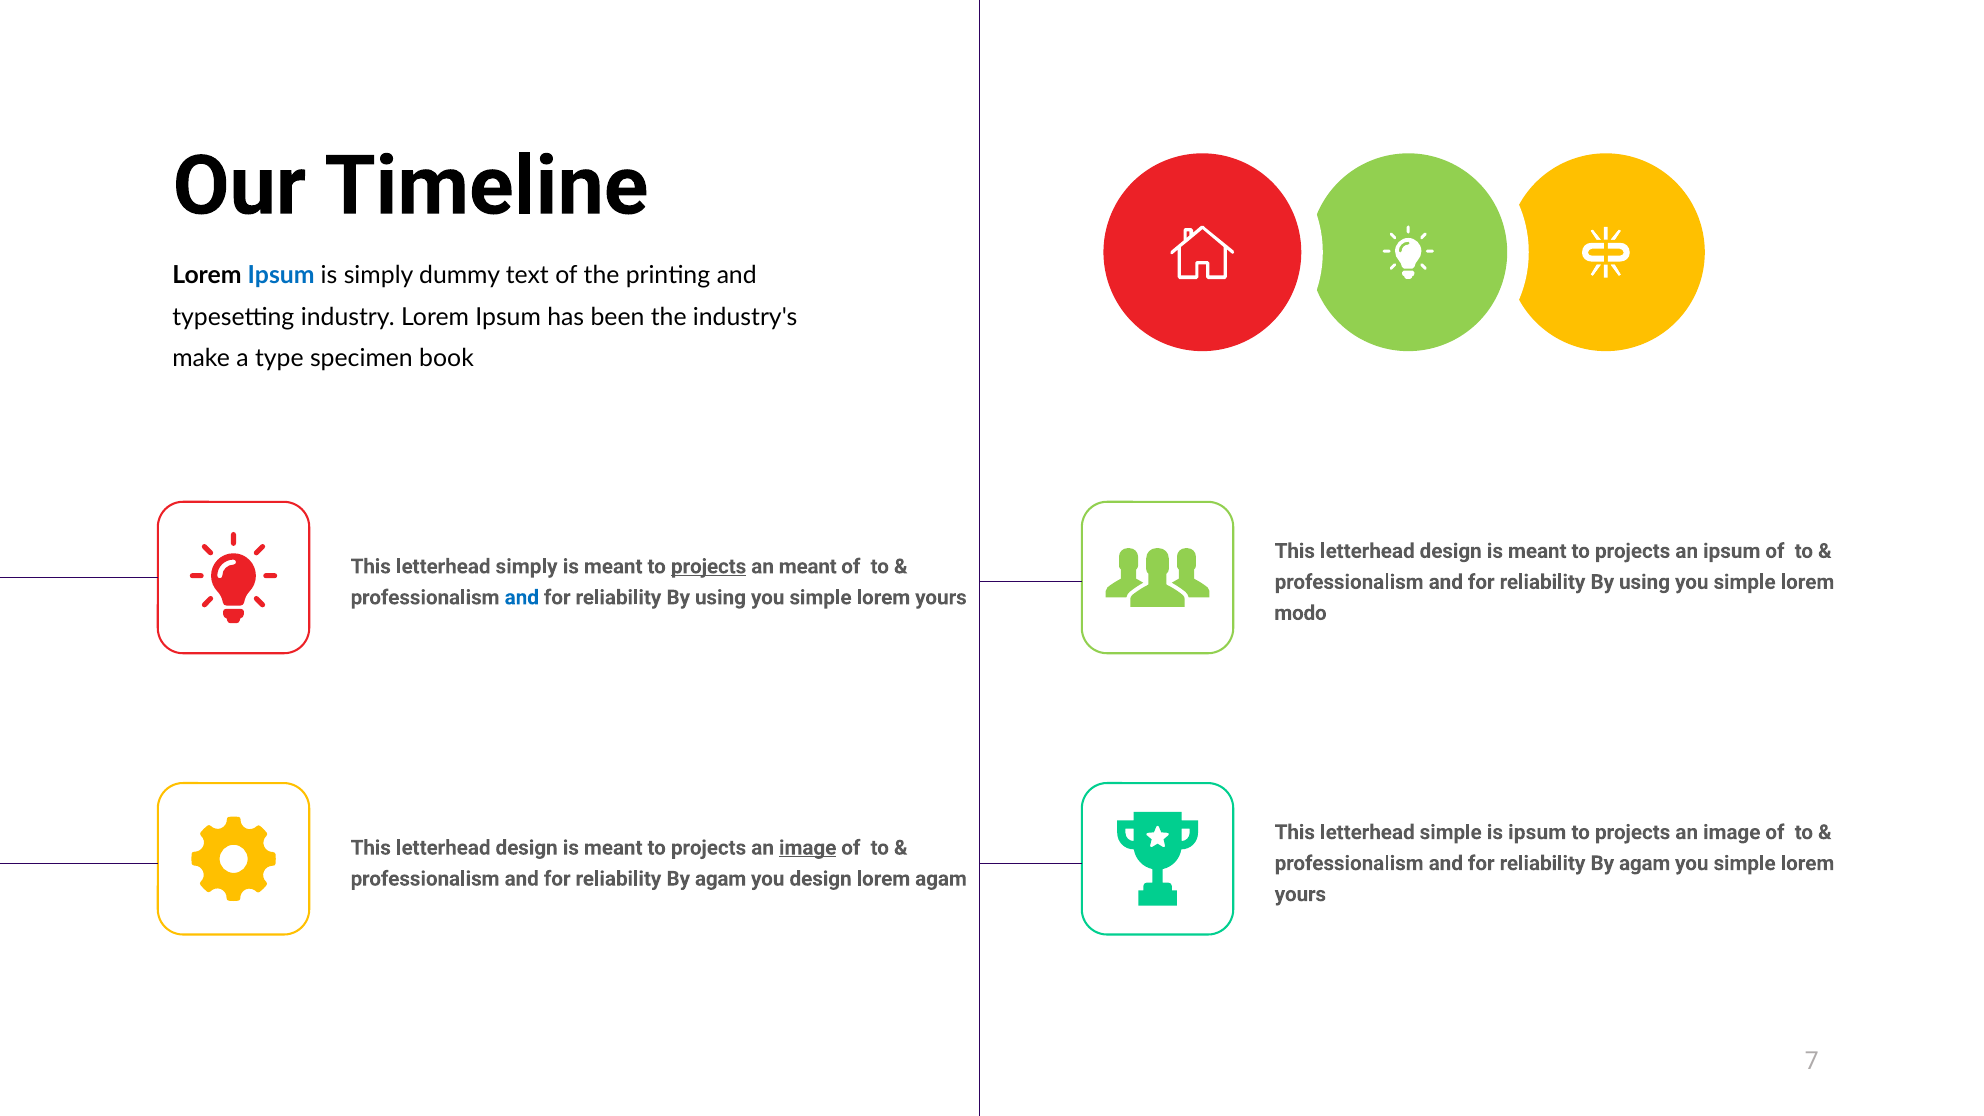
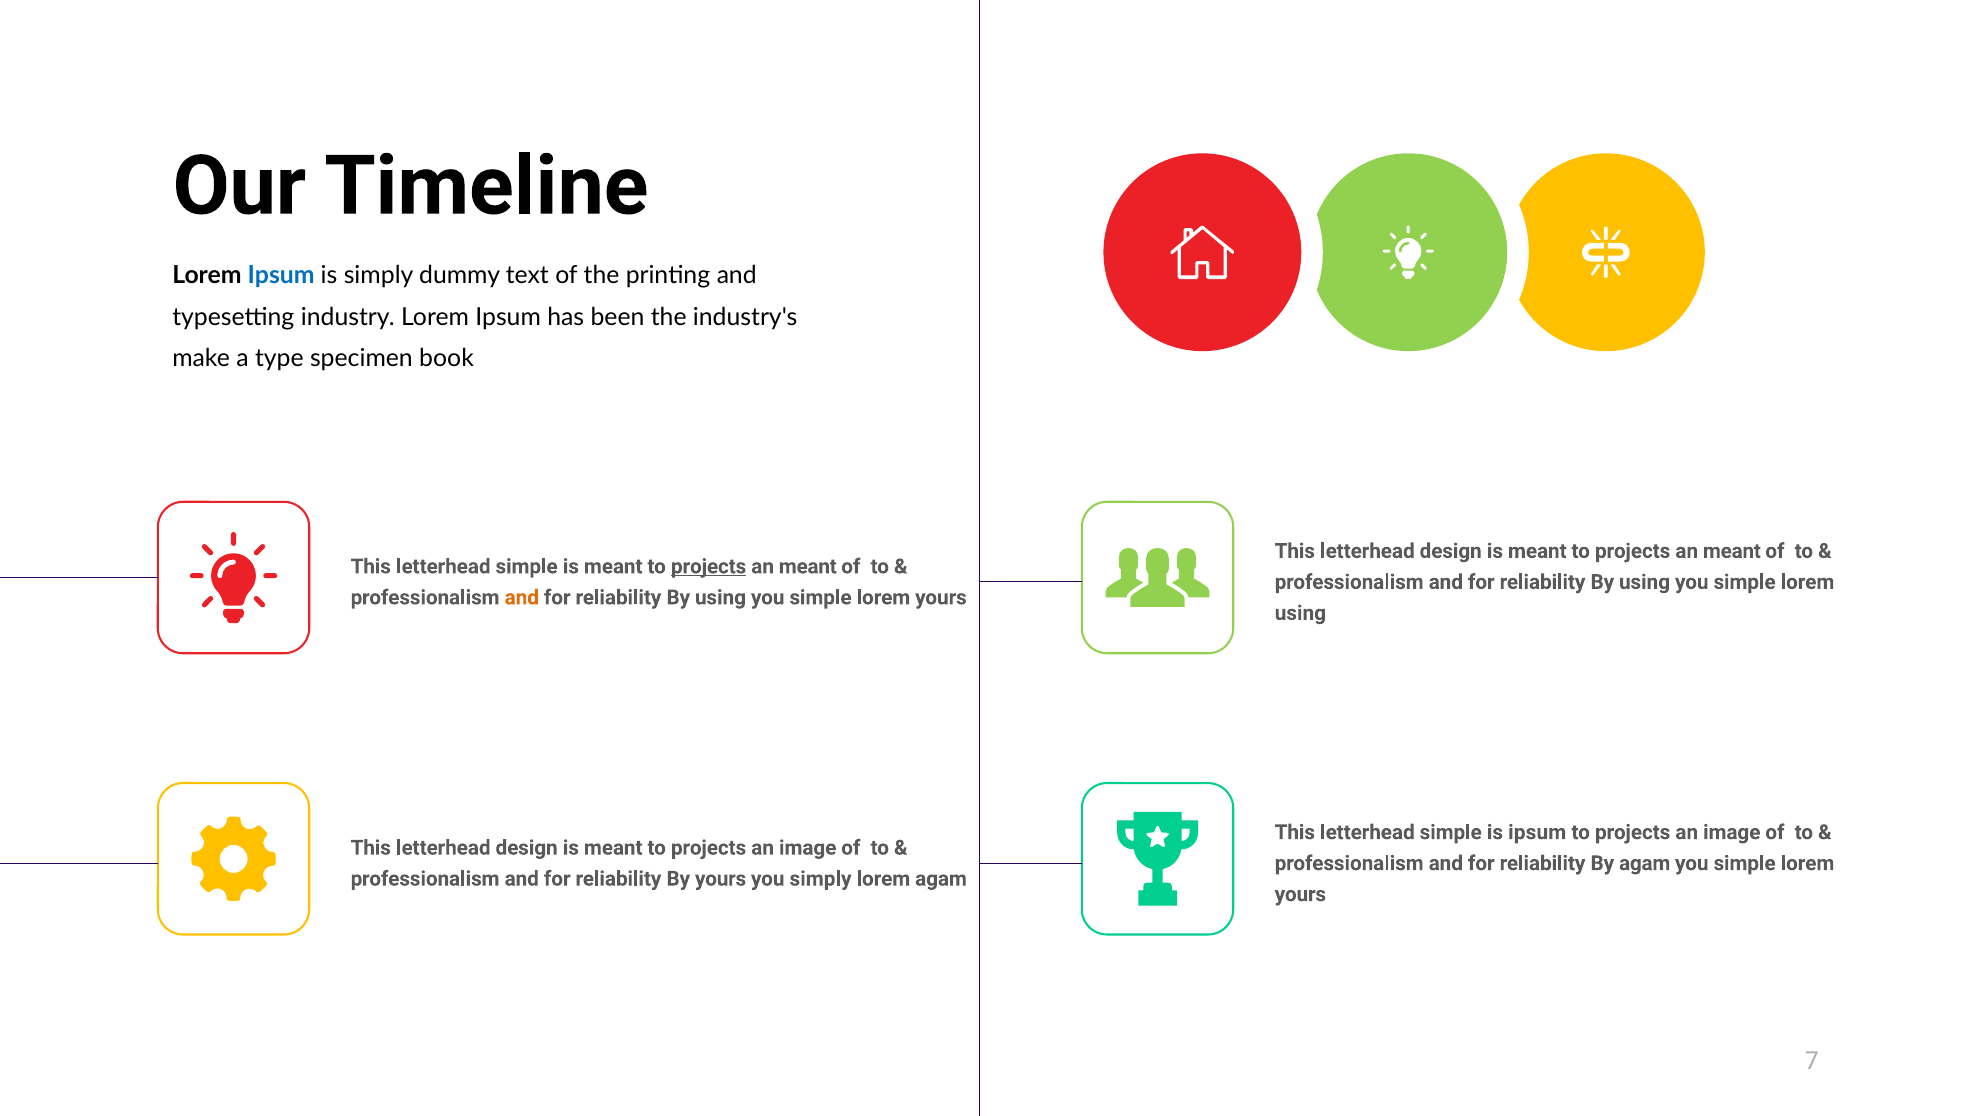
ipsum at (1732, 551): ipsum -> meant
simply at (527, 567): simply -> simple
and at (522, 598) colour: blue -> orange
modo at (1301, 613): modo -> using
image at (808, 848) underline: present -> none
agam at (721, 879): agam -> yours
you design: design -> simply
